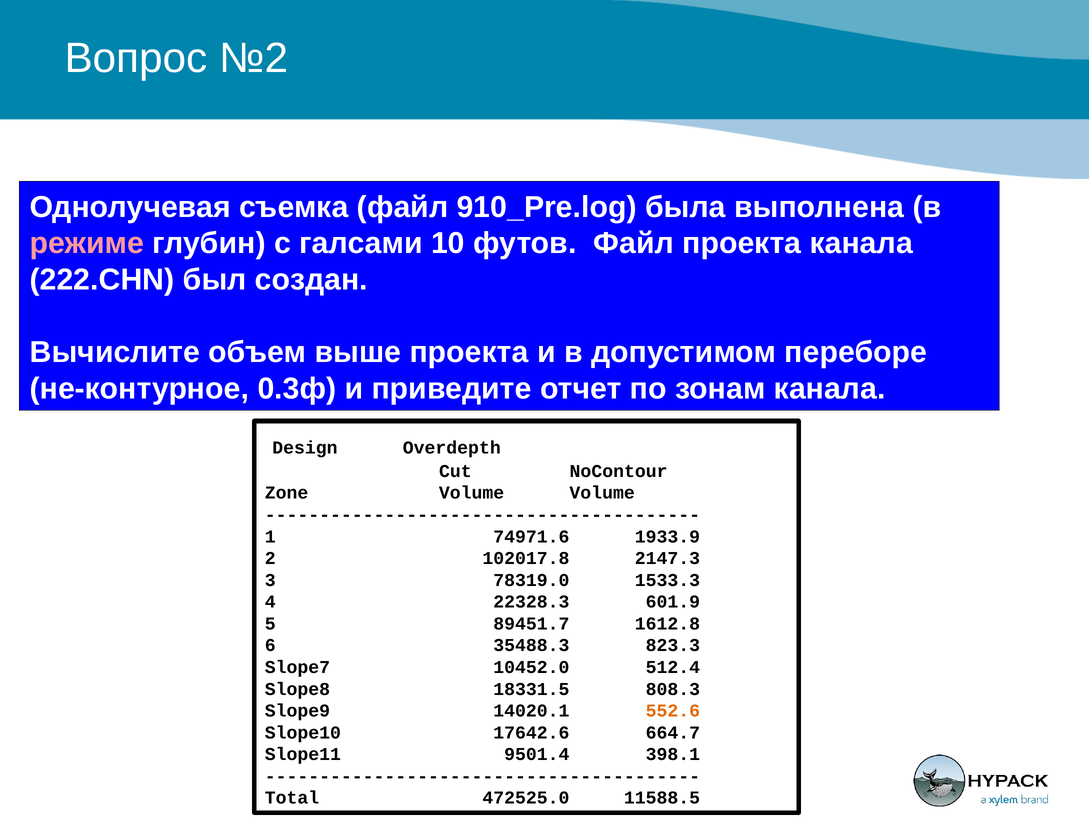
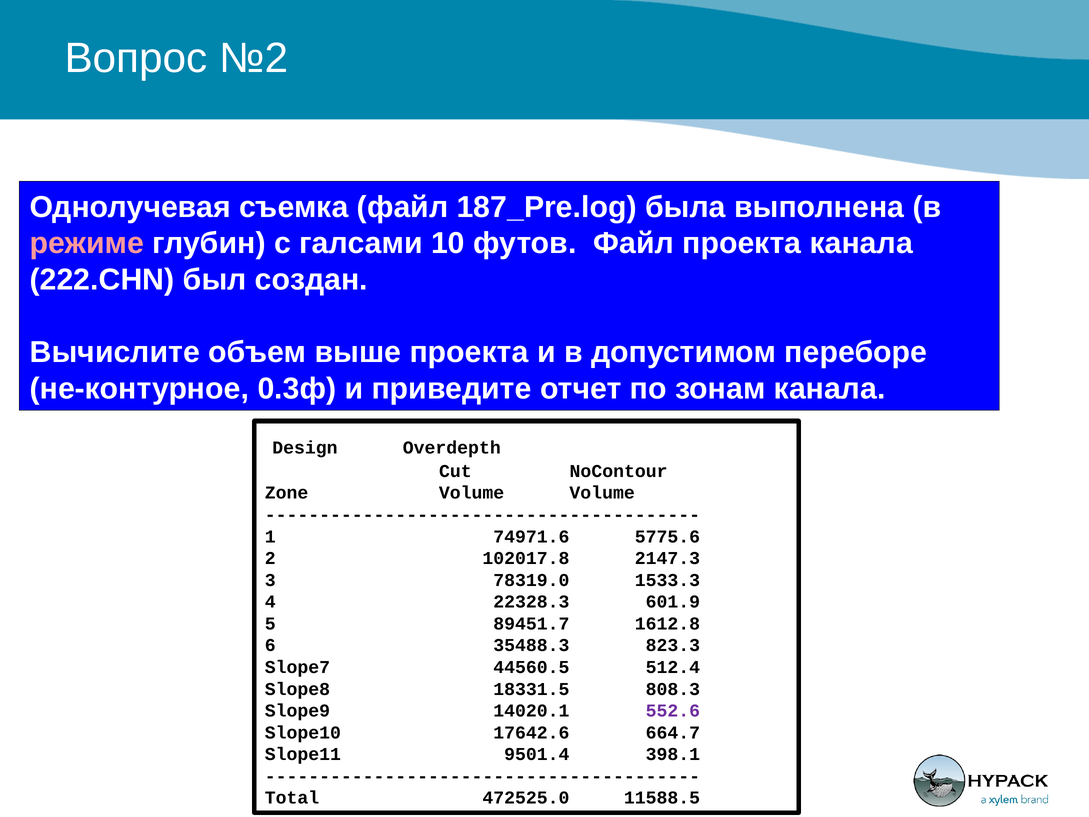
910_Pre.log: 910_Pre.log -> 187_Pre.log
1933.9: 1933.9 -> 5775.6
10452.0: 10452.0 -> 44560.5
552.6 colour: orange -> purple
